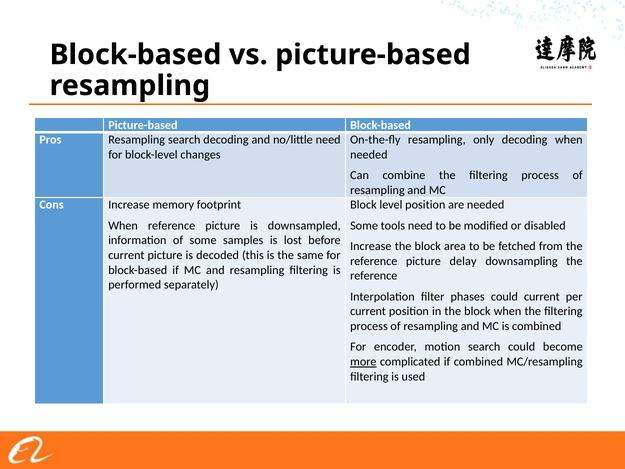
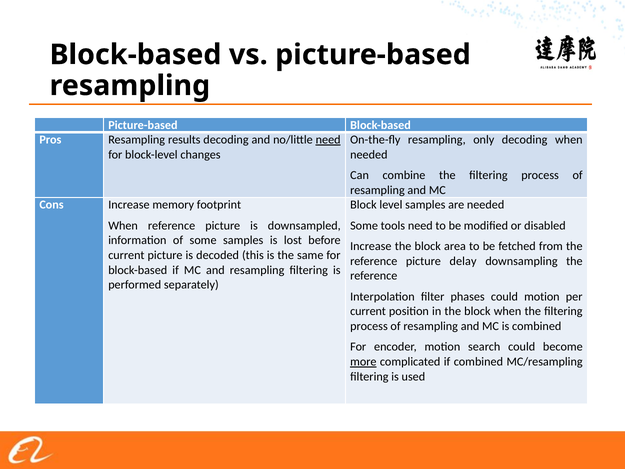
Resampling search: search -> results
need at (328, 140) underline: none -> present
level position: position -> samples
could current: current -> motion
